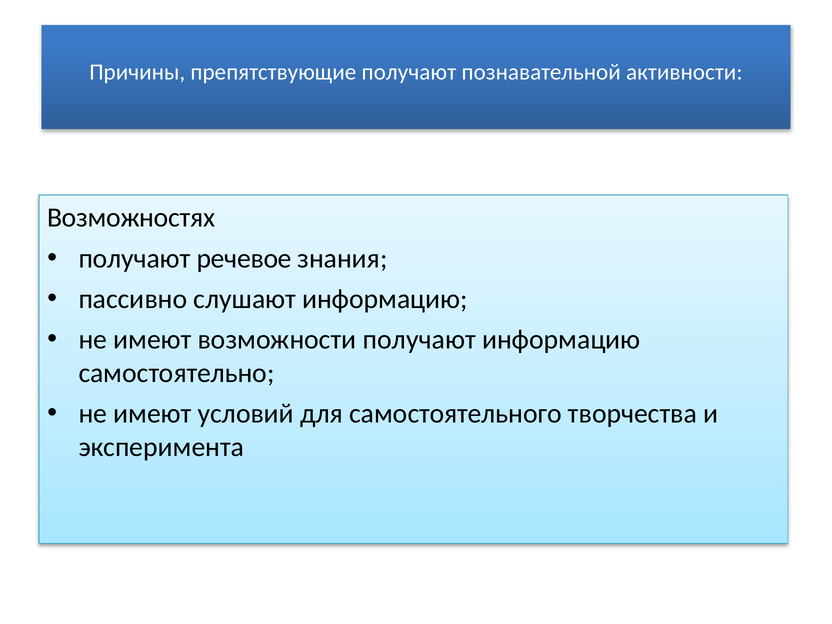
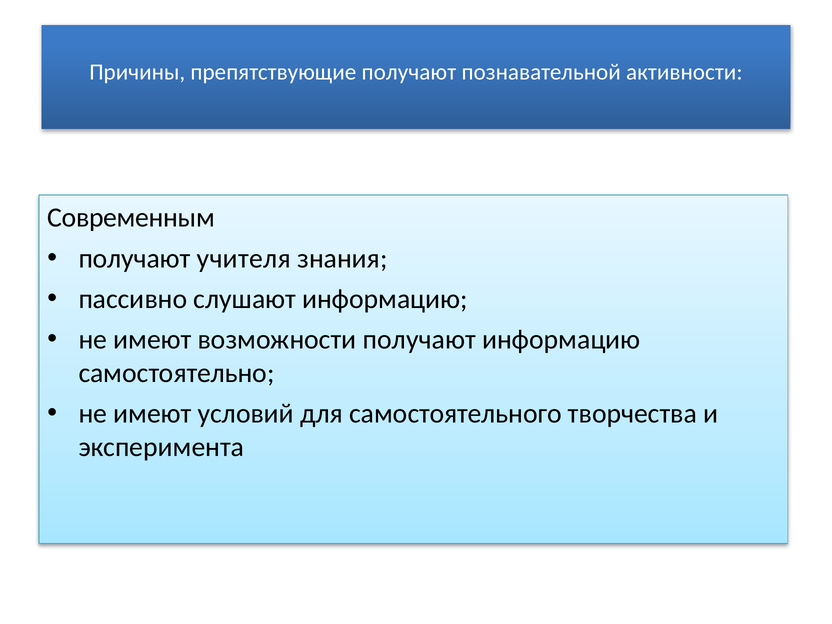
Возможностях: Возможностях -> Современным
речевое: речевое -> учителя
